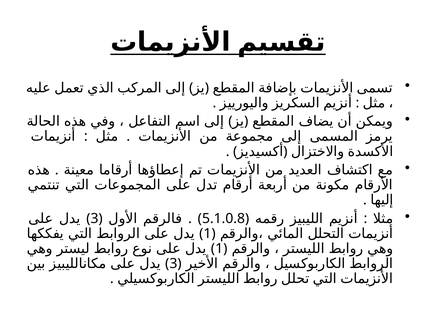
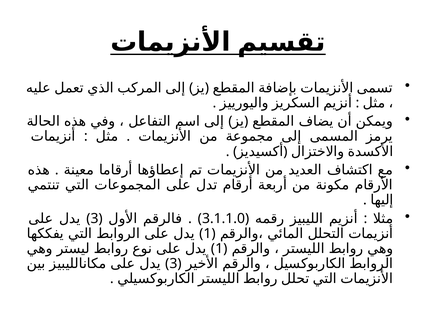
5.1.0.8: 5.1.0.8 -> 3.1.1.0
